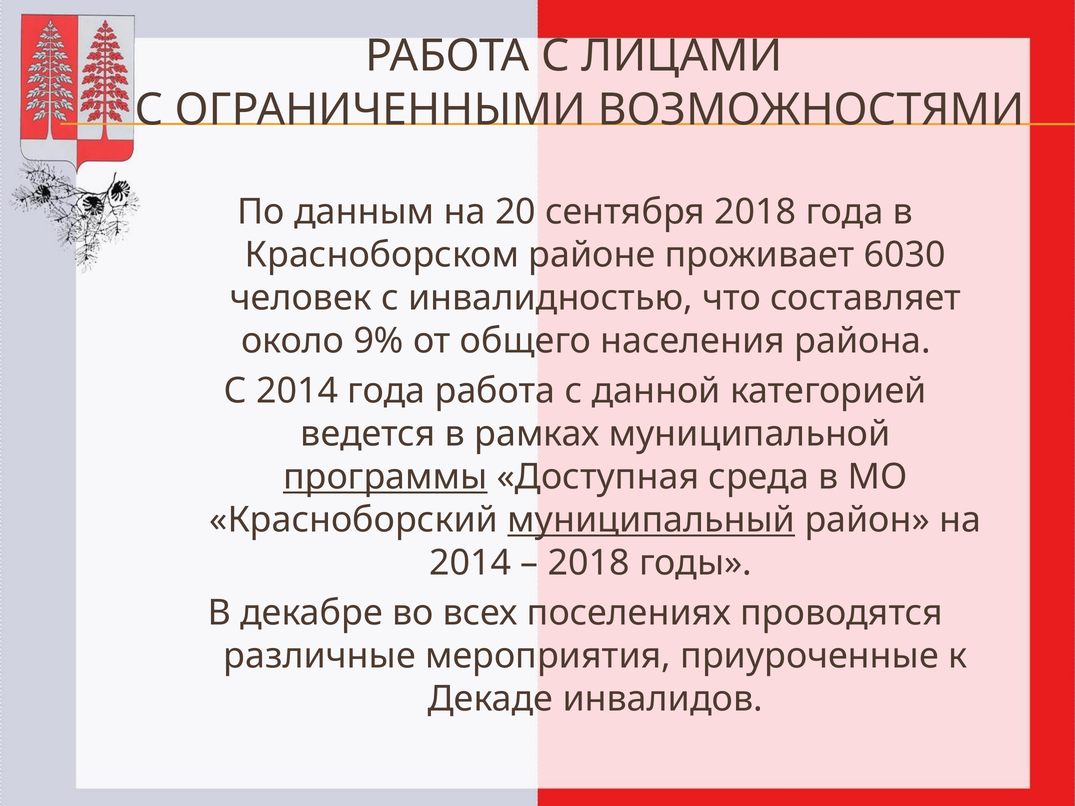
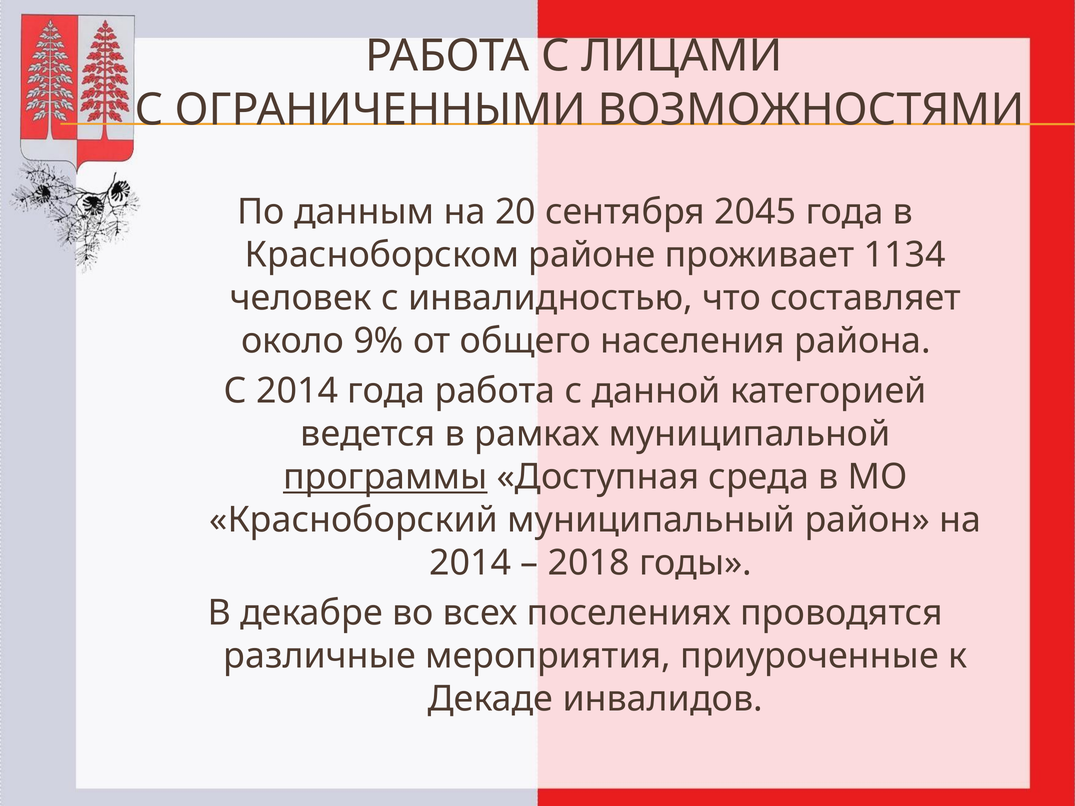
сентября 2018: 2018 -> 2045
6030: 6030 -> 1134
муниципальный underline: present -> none
